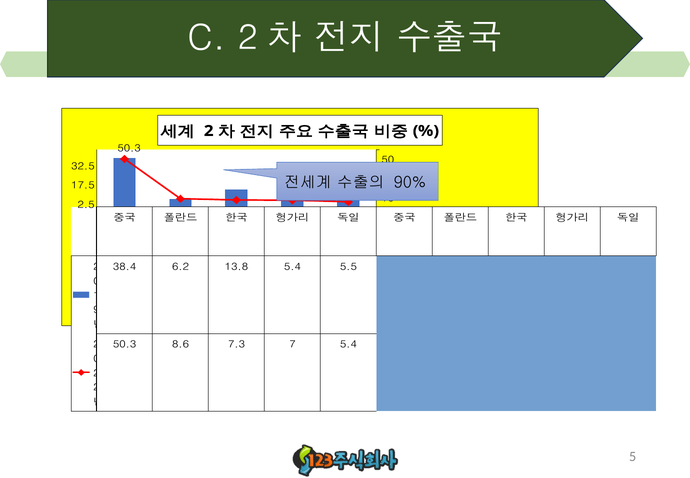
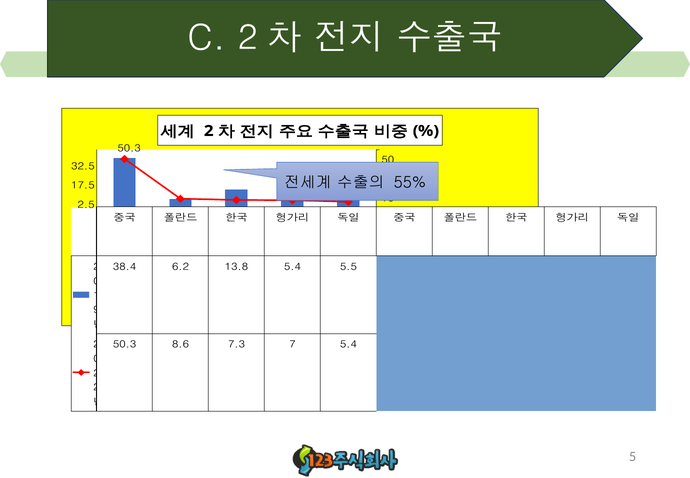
90%: 90% -> 55%
